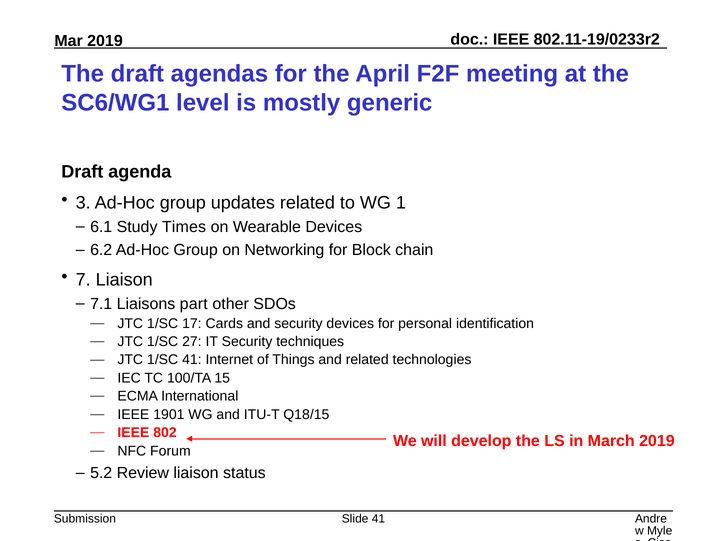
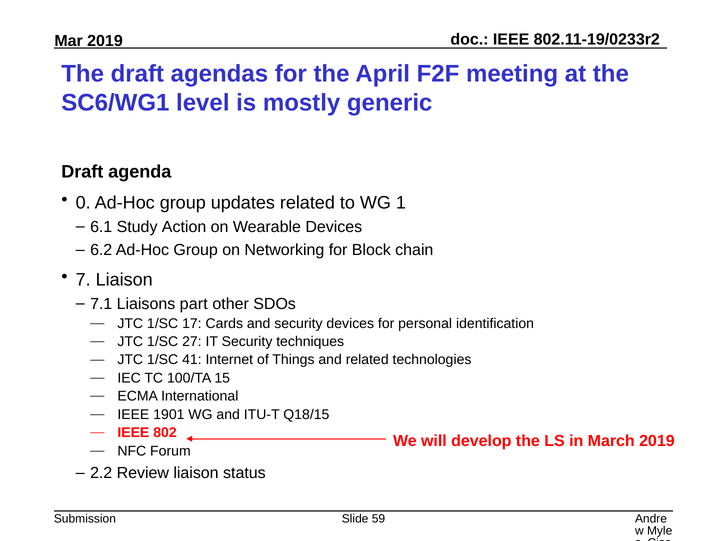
3: 3 -> 0
Times: Times -> Action
5.2: 5.2 -> 2.2
Slide 41: 41 -> 59
